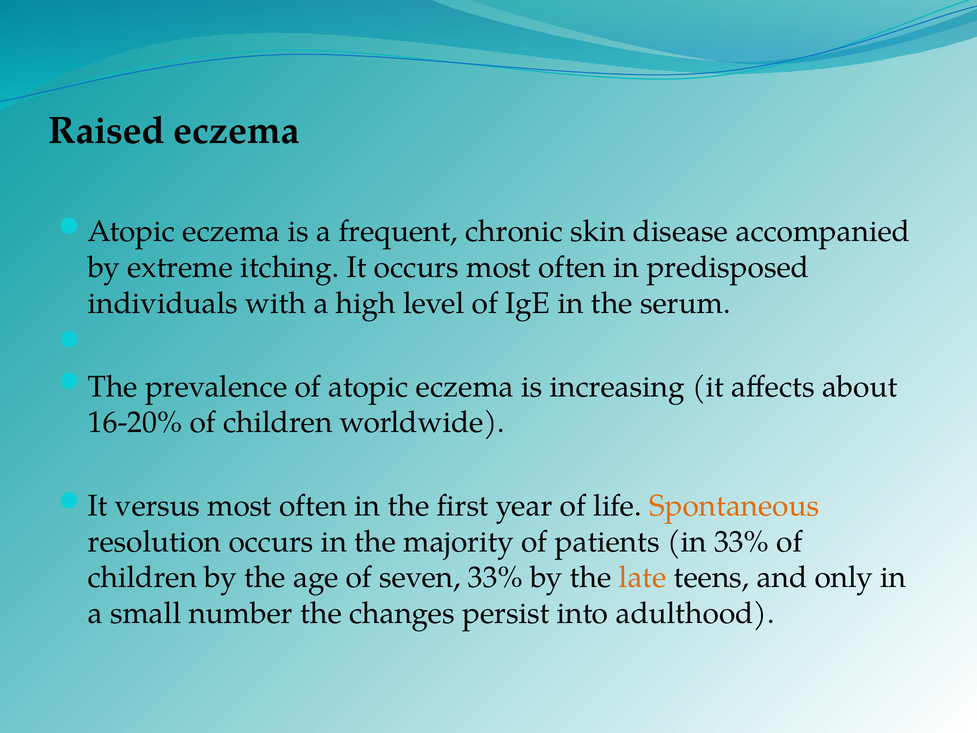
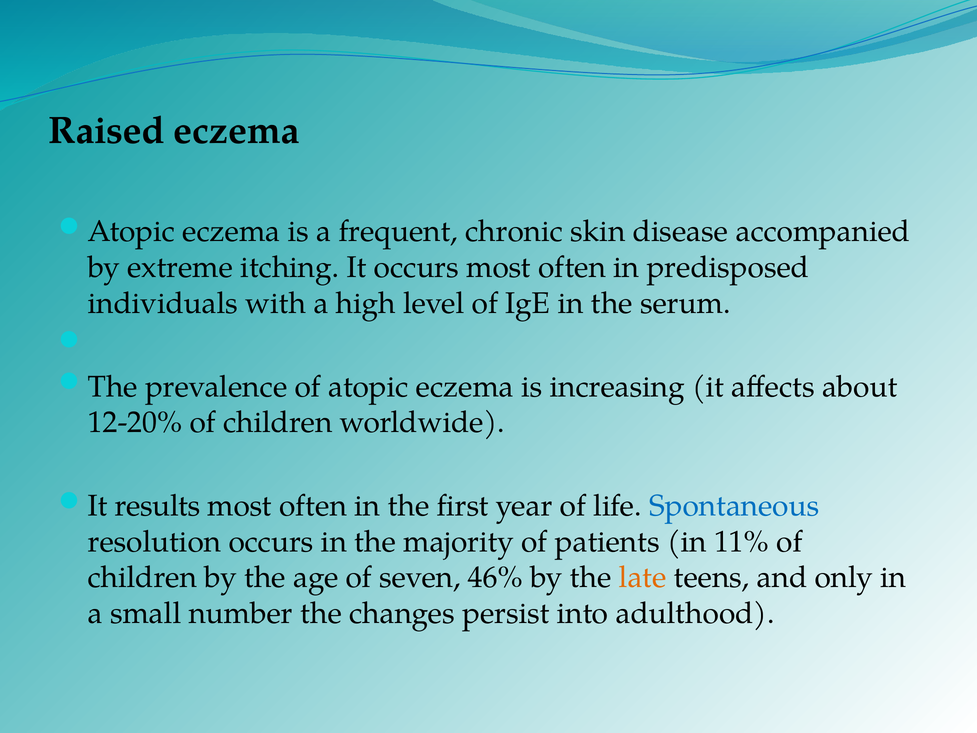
16-20%: 16-20% -> 12-20%
versus: versus -> results
Spontaneous colour: orange -> blue
in 33%: 33% -> 11%
seven 33%: 33% -> 46%
